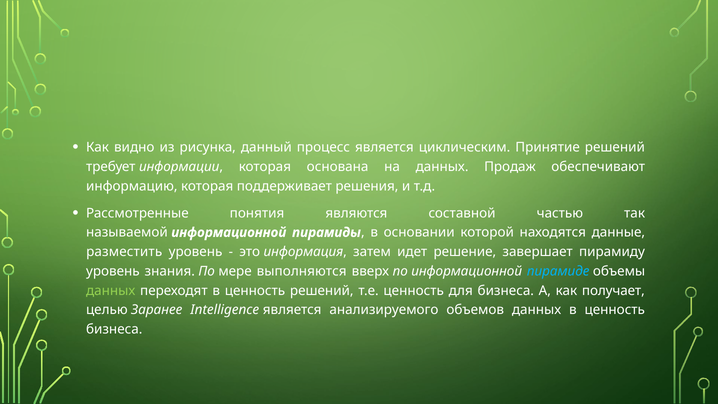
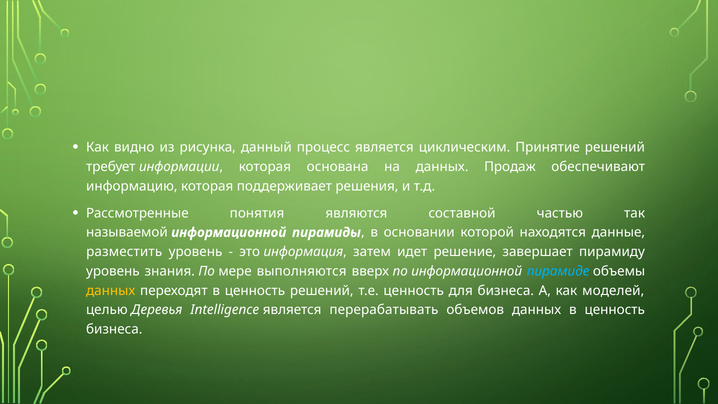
данных at (111, 291) colour: light green -> yellow
получает: получает -> моделей
Заранее: Заранее -> Деревья
анализируемого: анализируемого -> перерабатывать
